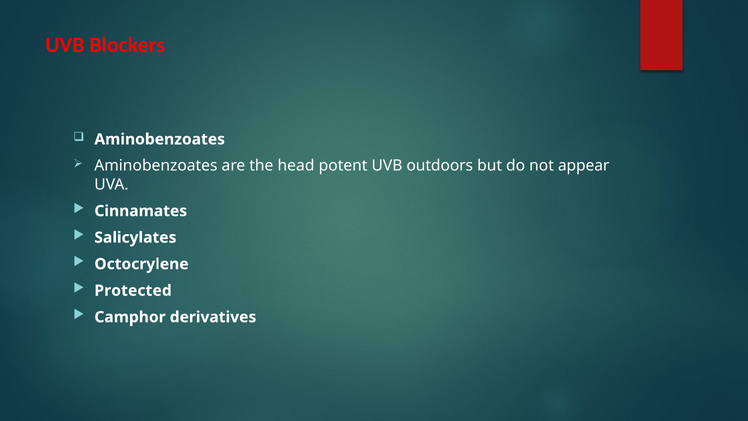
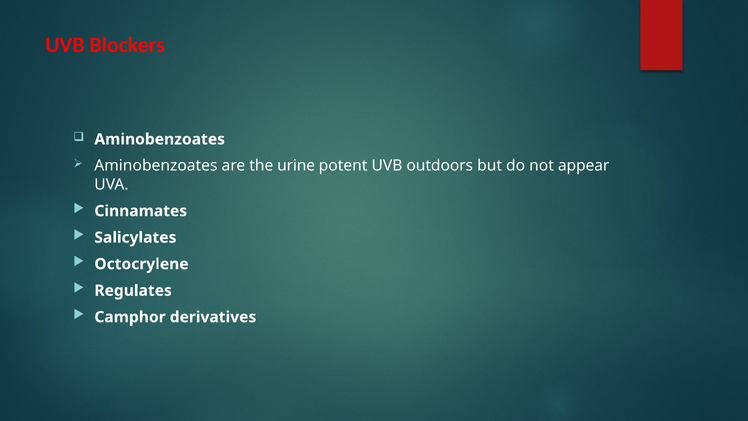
head: head -> urine
Protected: Protected -> Regulates
